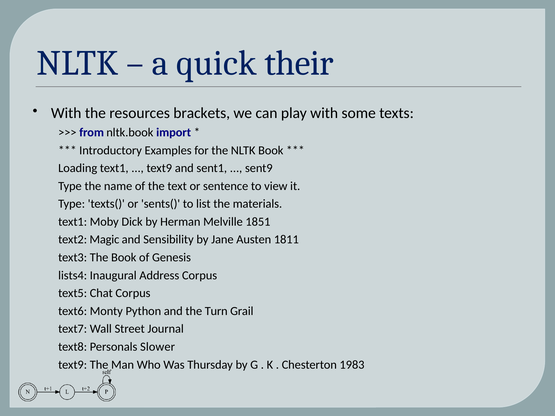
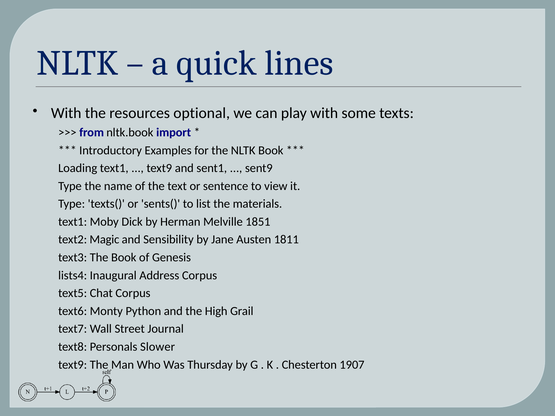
their: their -> lines
brackets: brackets -> optional
Turn: Turn -> High
1983: 1983 -> 1907
